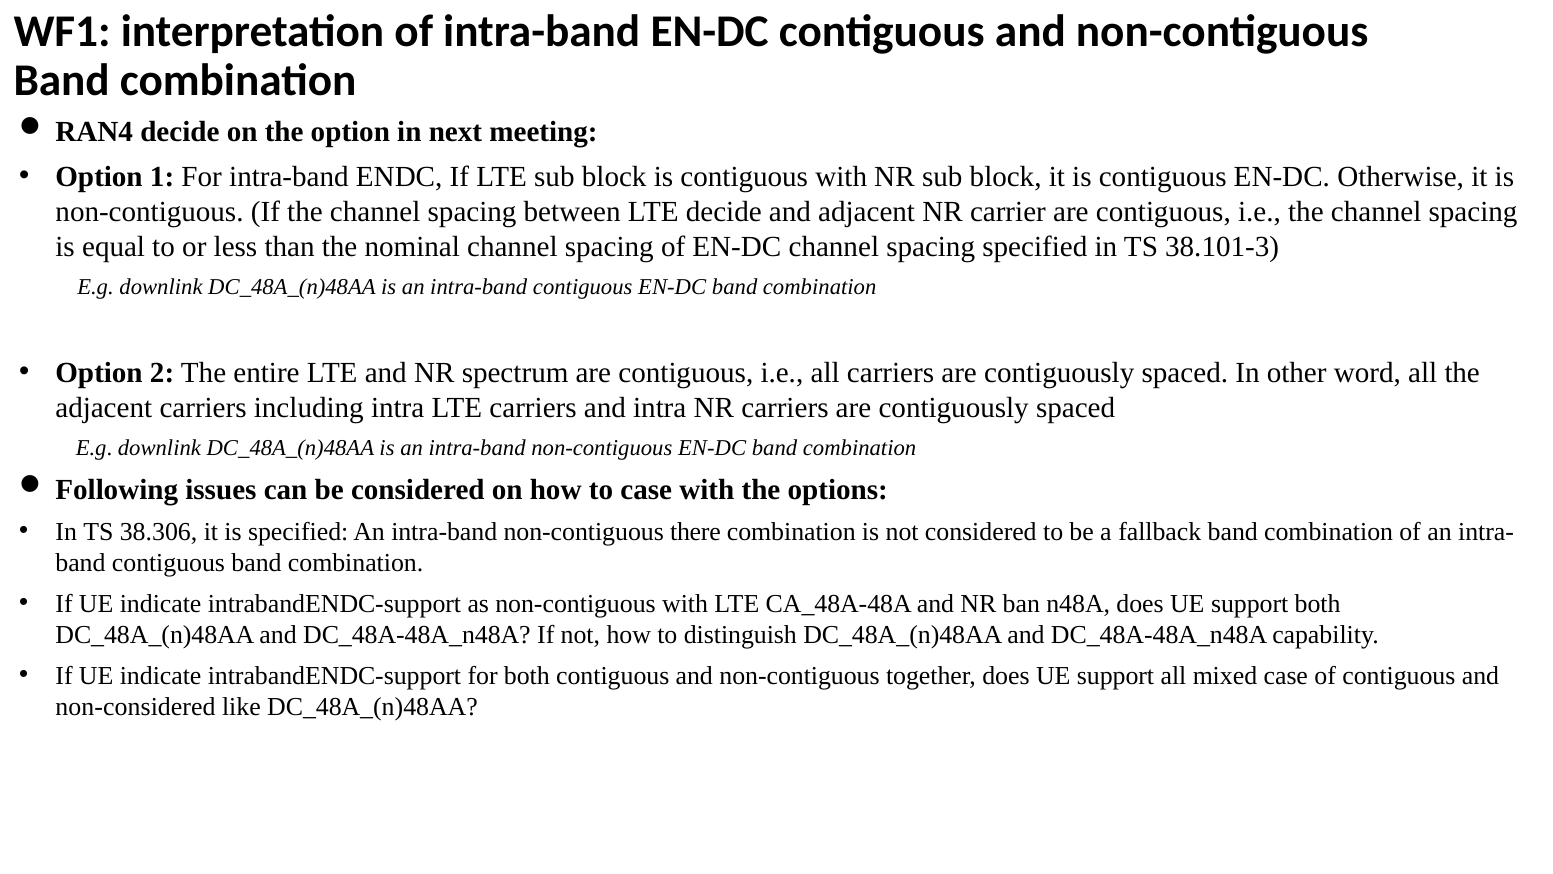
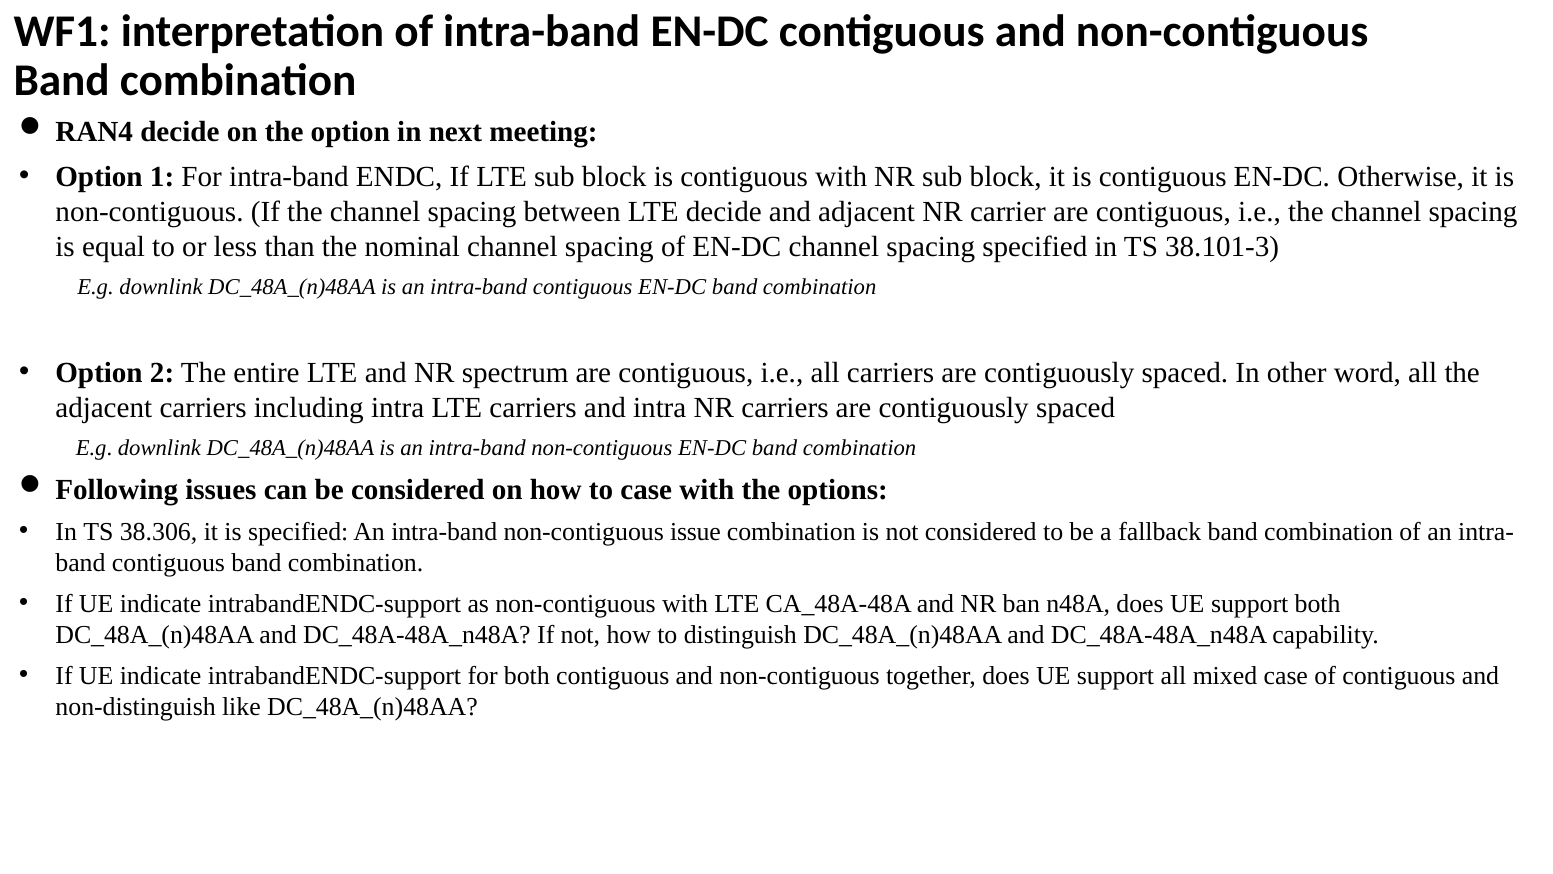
there: there -> issue
non-considered: non-considered -> non-distinguish
